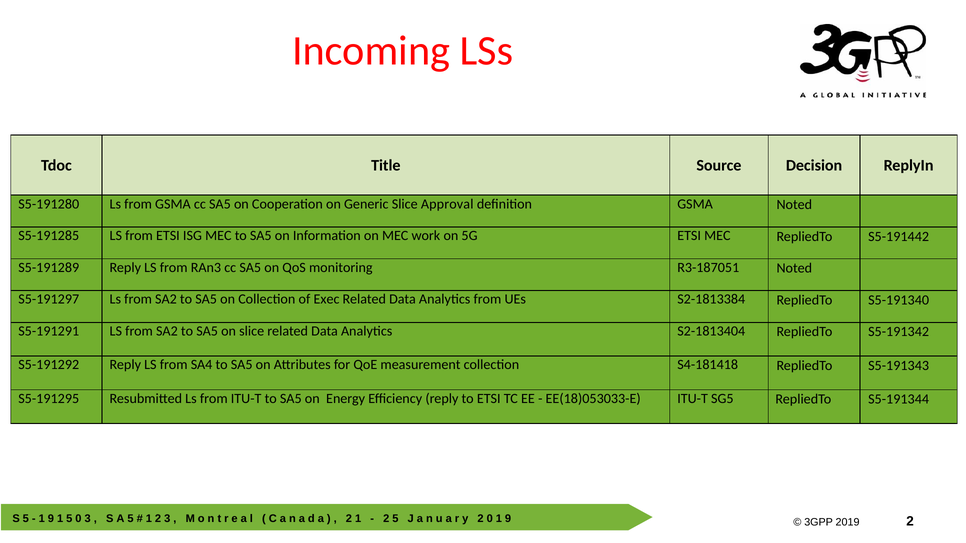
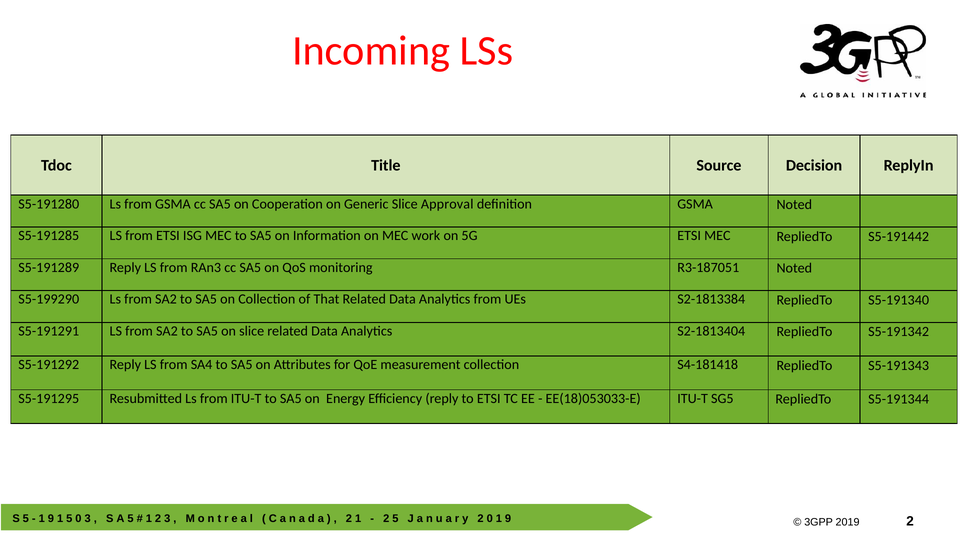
S5-191297: S5-191297 -> S5-199290
Exec: Exec -> That
